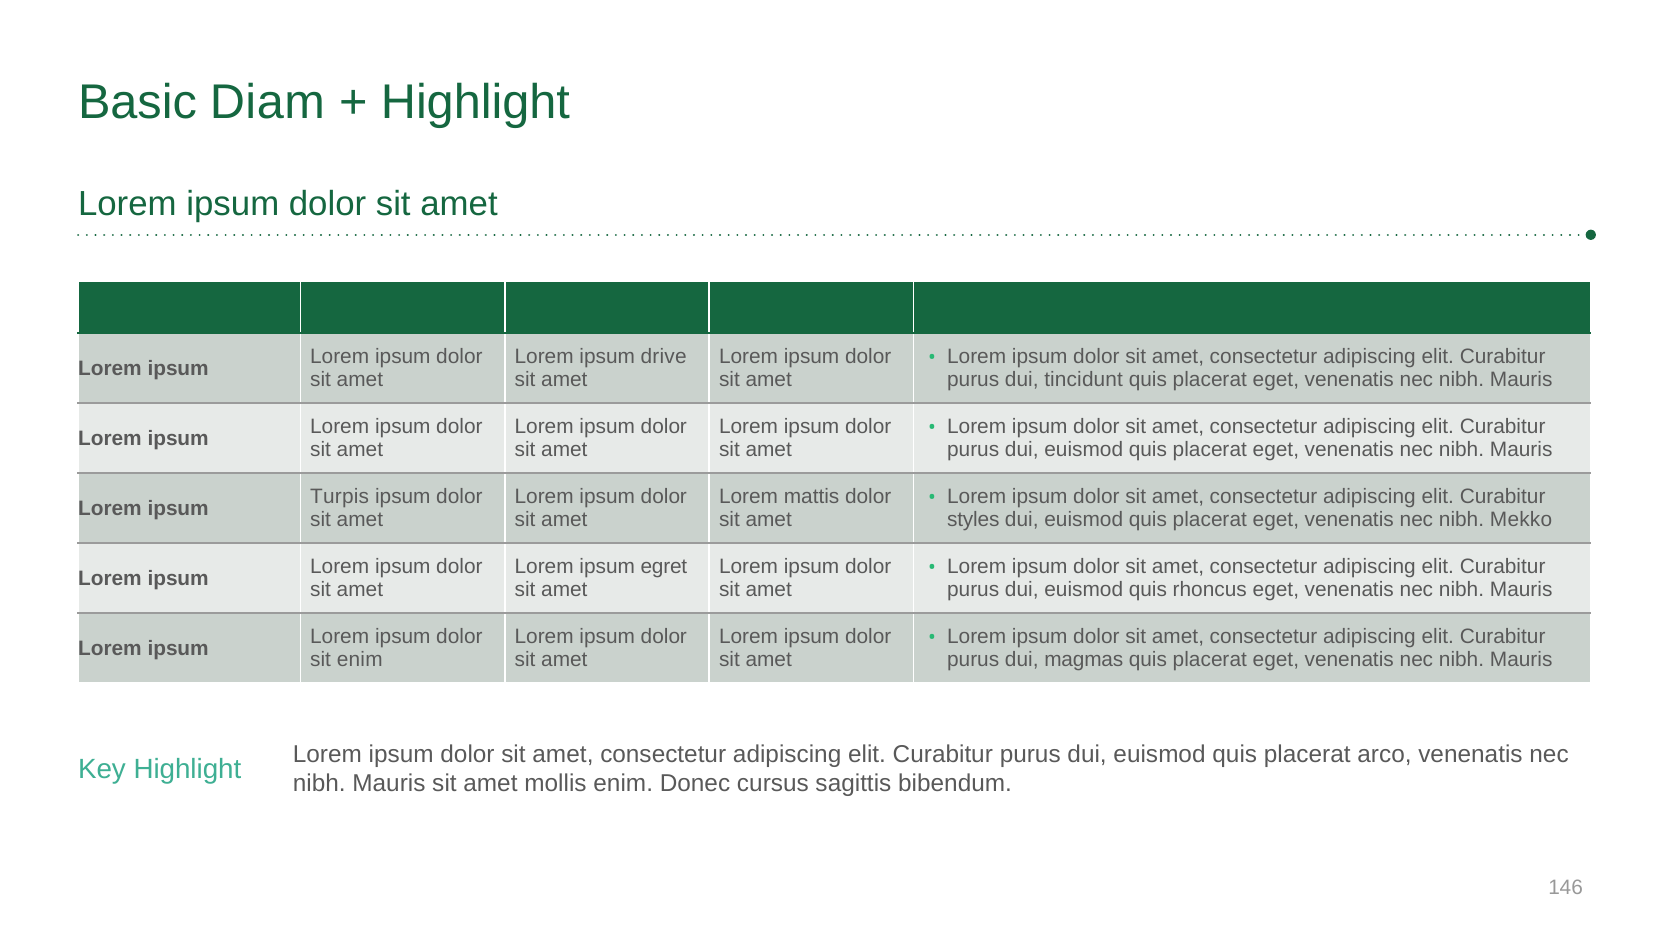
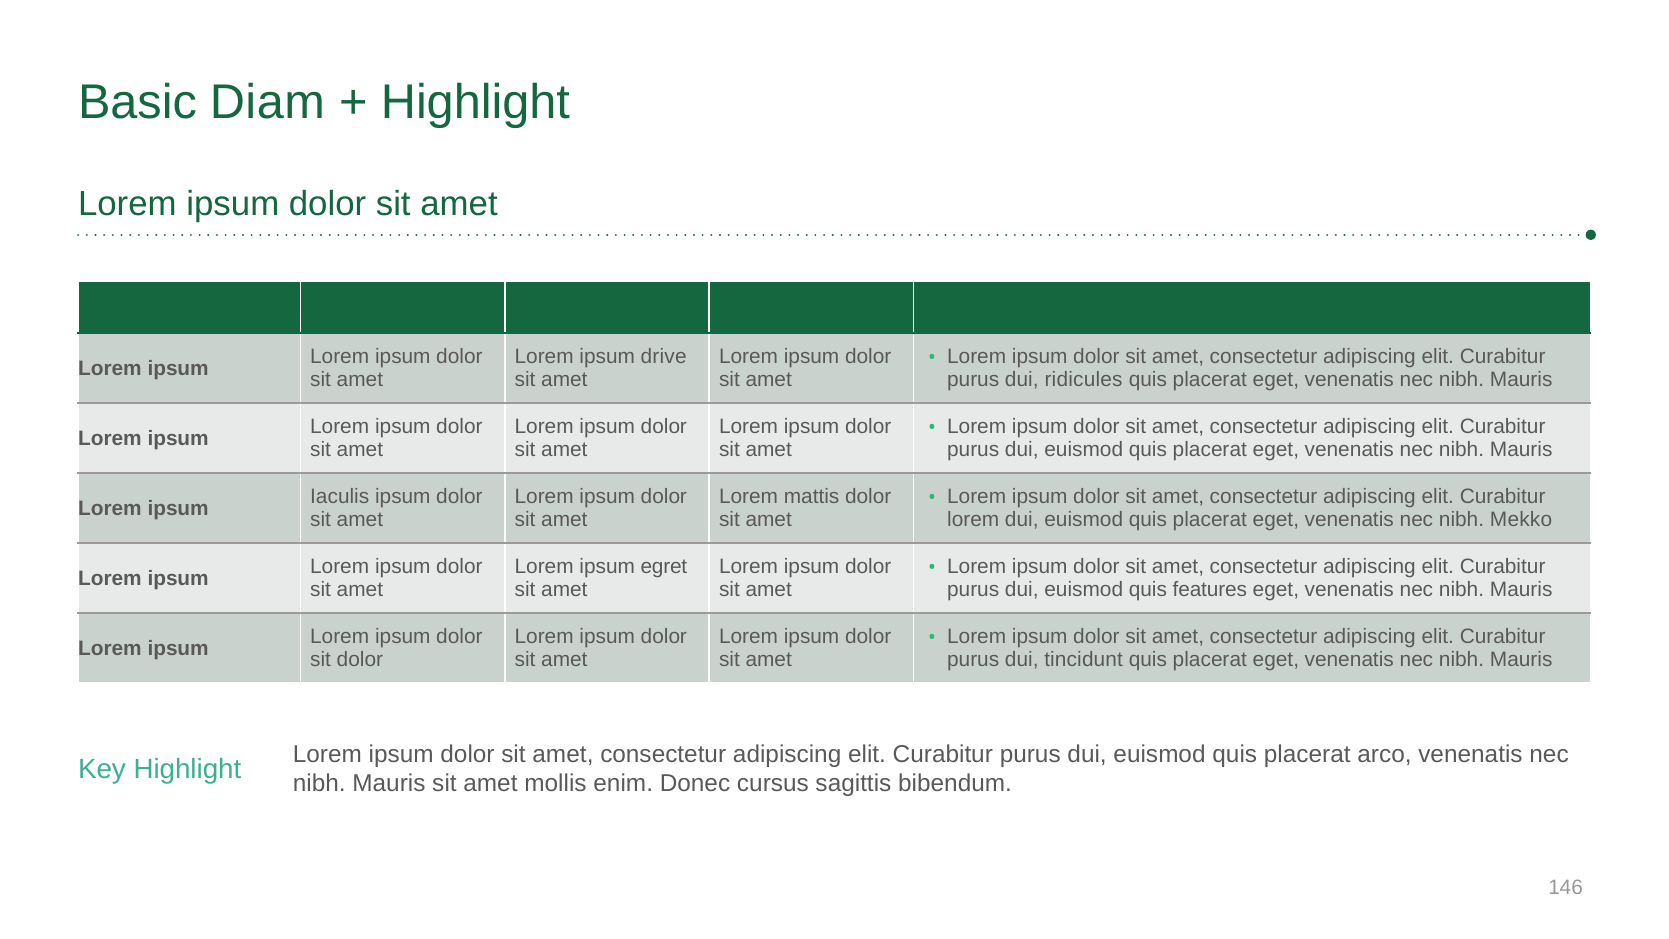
tincidunt: tincidunt -> ridicules
Turpis: Turpis -> Iaculis
styles at (973, 520): styles -> lorem
rhoncus: rhoncus -> features
sit enim: enim -> dolor
magmas: magmas -> tincidunt
